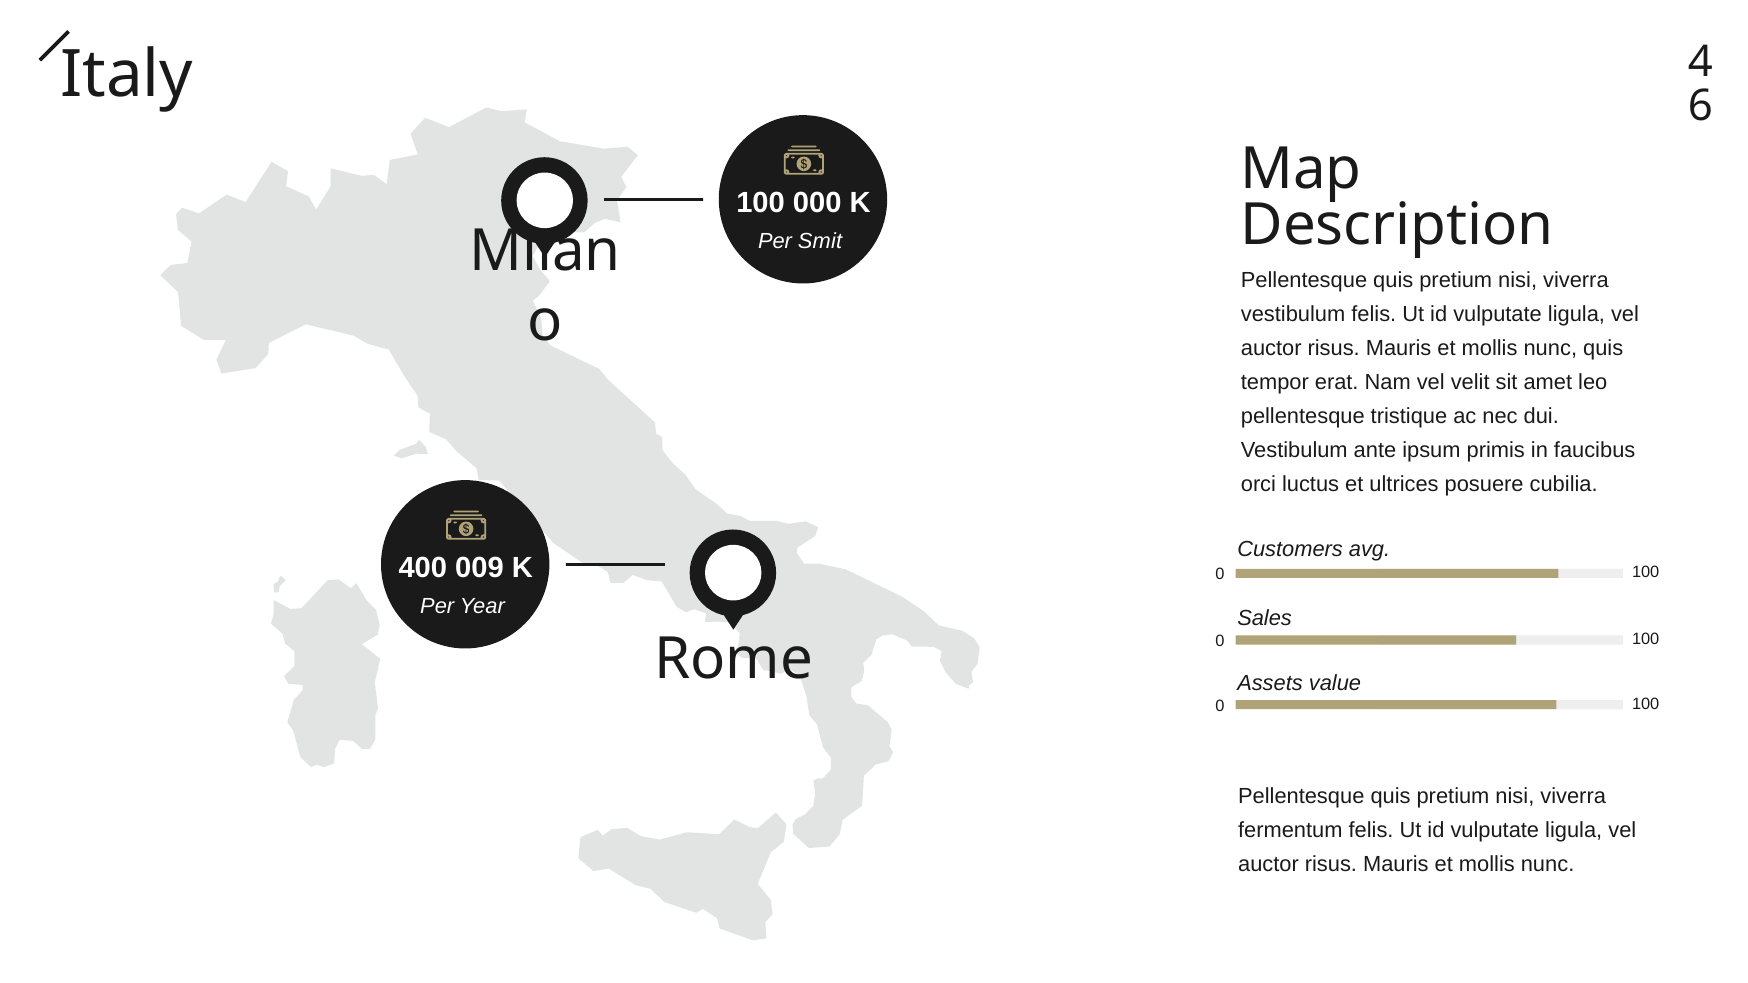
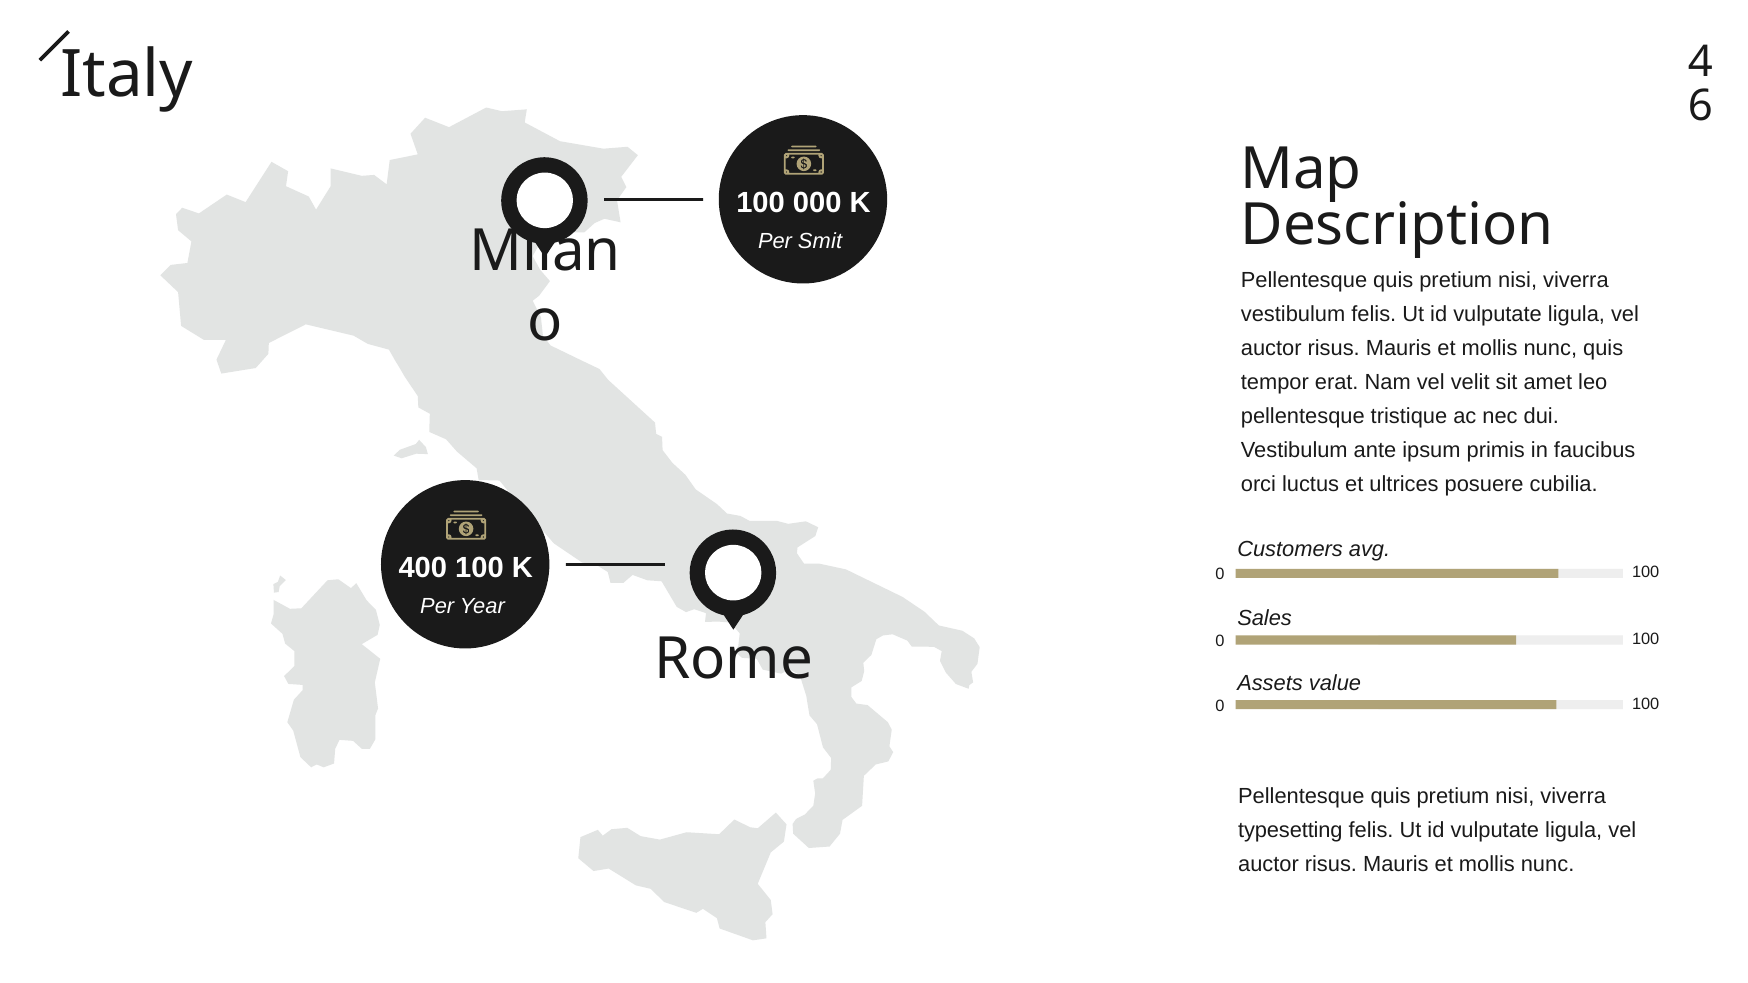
400 009: 009 -> 100
fermentum: fermentum -> typesetting
